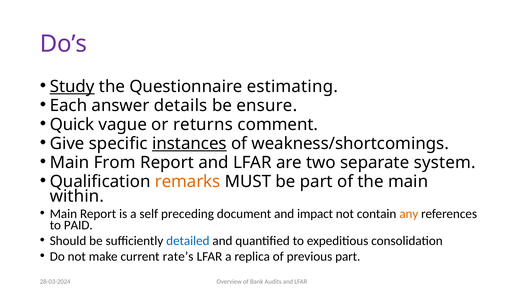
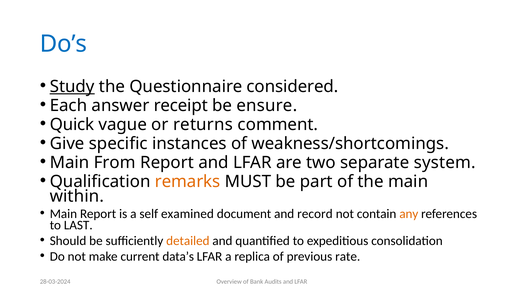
Do’s colour: purple -> blue
estimating: estimating -> considered
details: details -> receipt
instances underline: present -> none
preceding: preceding -> examined
impact: impact -> record
PAID: PAID -> LAST
detailed colour: blue -> orange
rate’s: rate’s -> data’s
previous part: part -> rate
